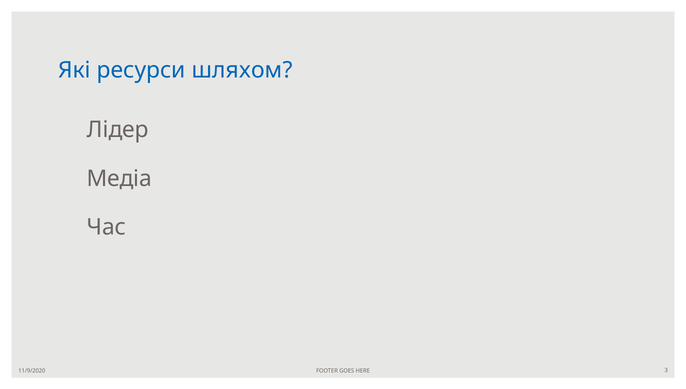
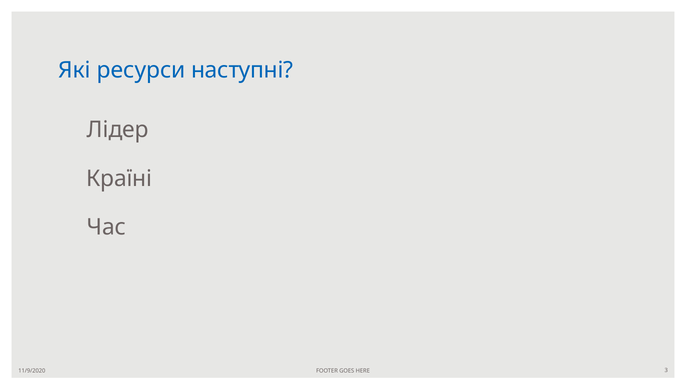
шляхом: шляхом -> наступні
Медіа: Медіа -> Країні
